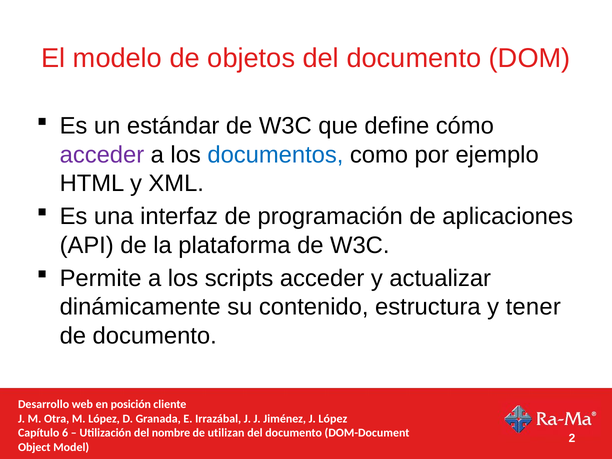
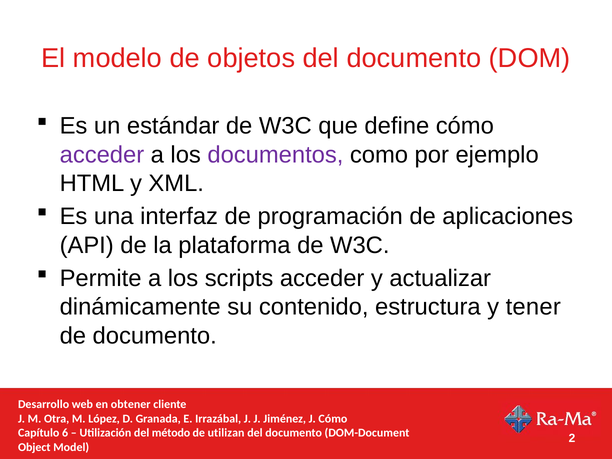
documentos colour: blue -> purple
posición: posición -> obtener
J López: López -> Cómo
nombre: nombre -> método
